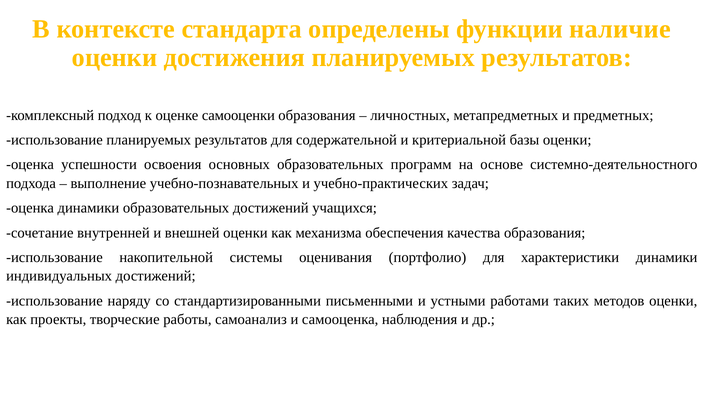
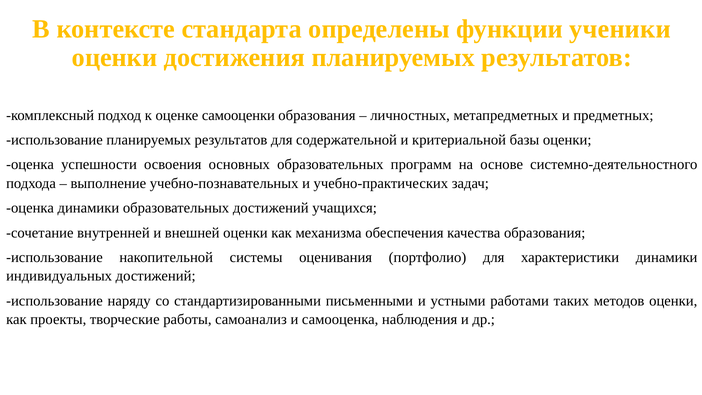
наличие: наличие -> ученики
